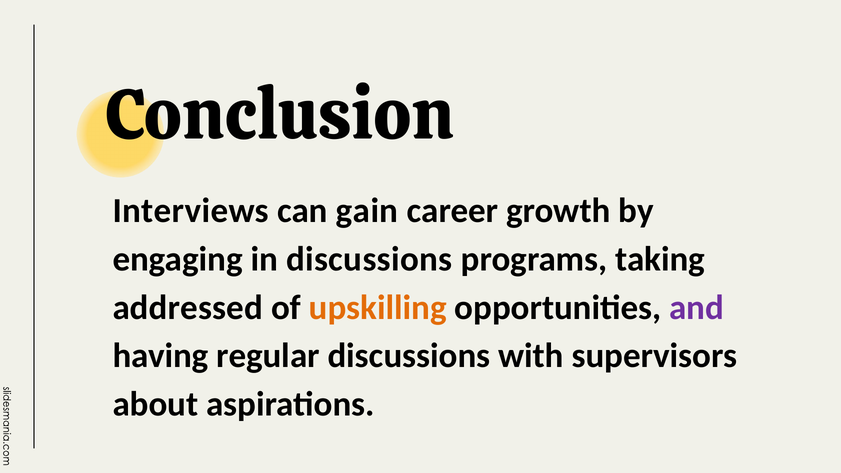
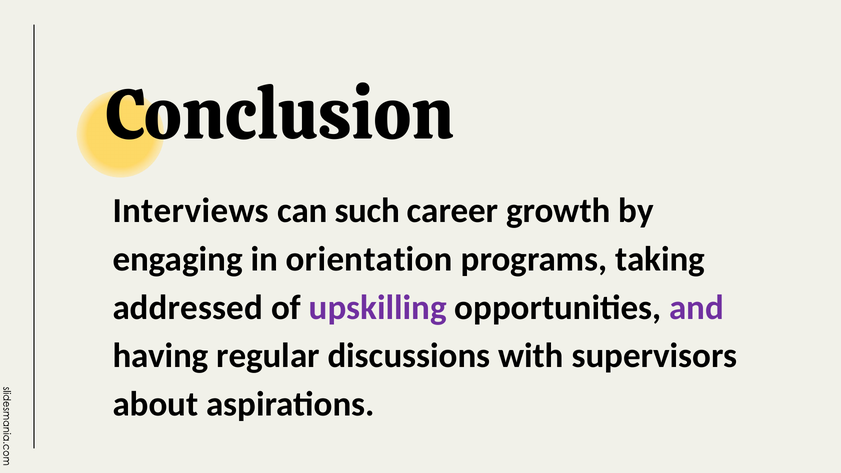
gain: gain -> such
in discussions: discussions -> orientation
upskilling colour: orange -> purple
